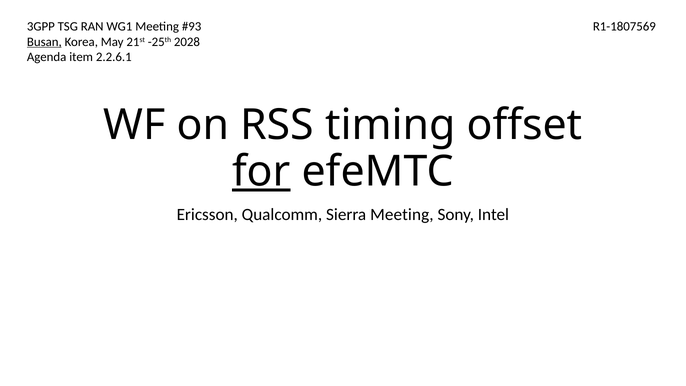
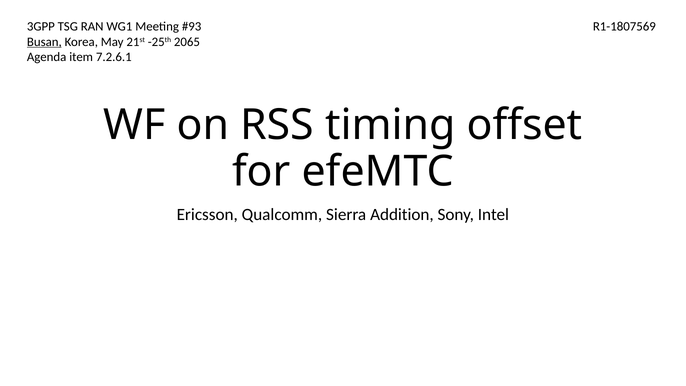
2028: 2028 -> 2065
2.2.6.1: 2.2.6.1 -> 7.2.6.1
for underline: present -> none
Sierra Meeting: Meeting -> Addition
